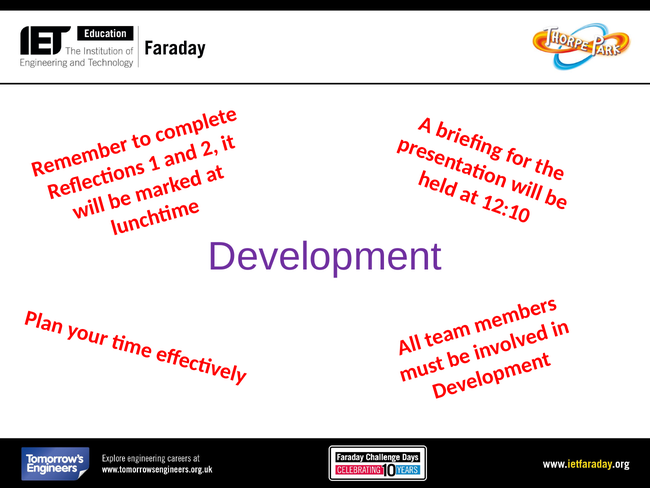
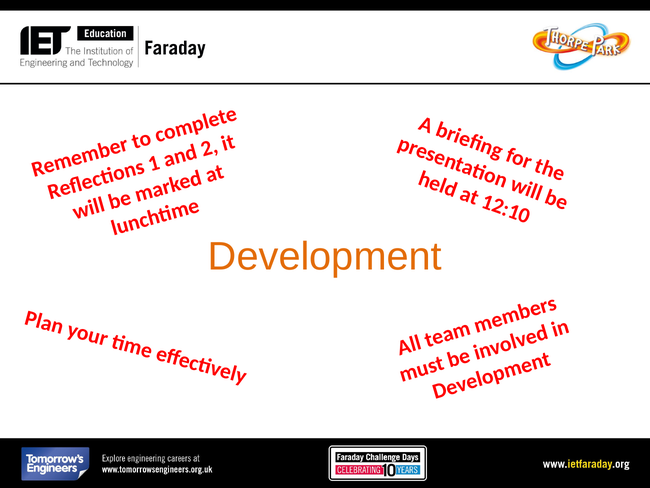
Development colour: purple -> orange
